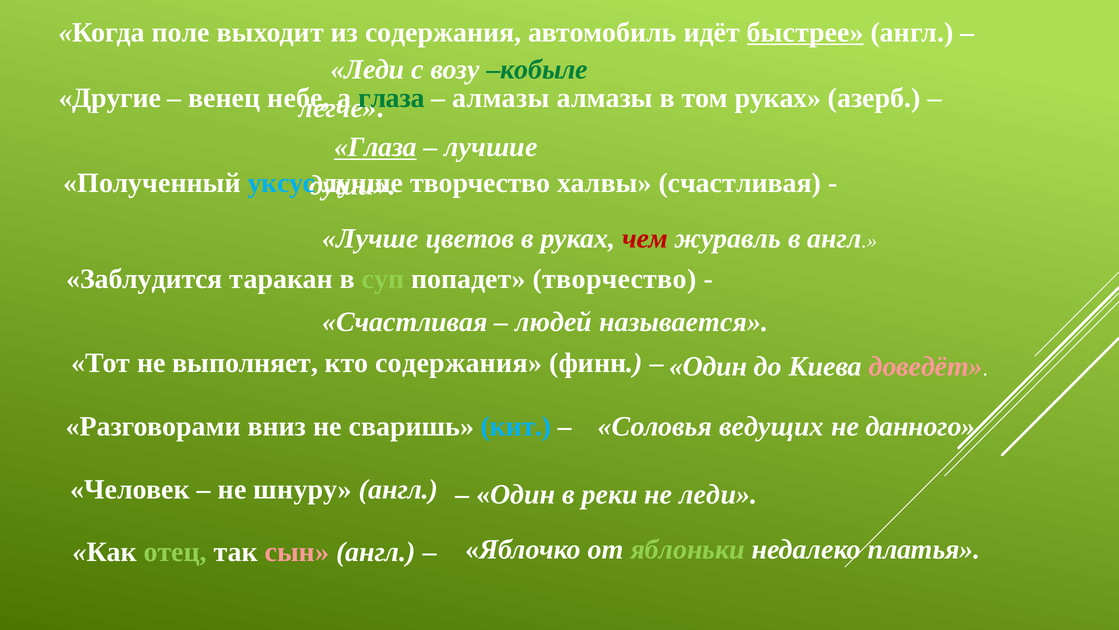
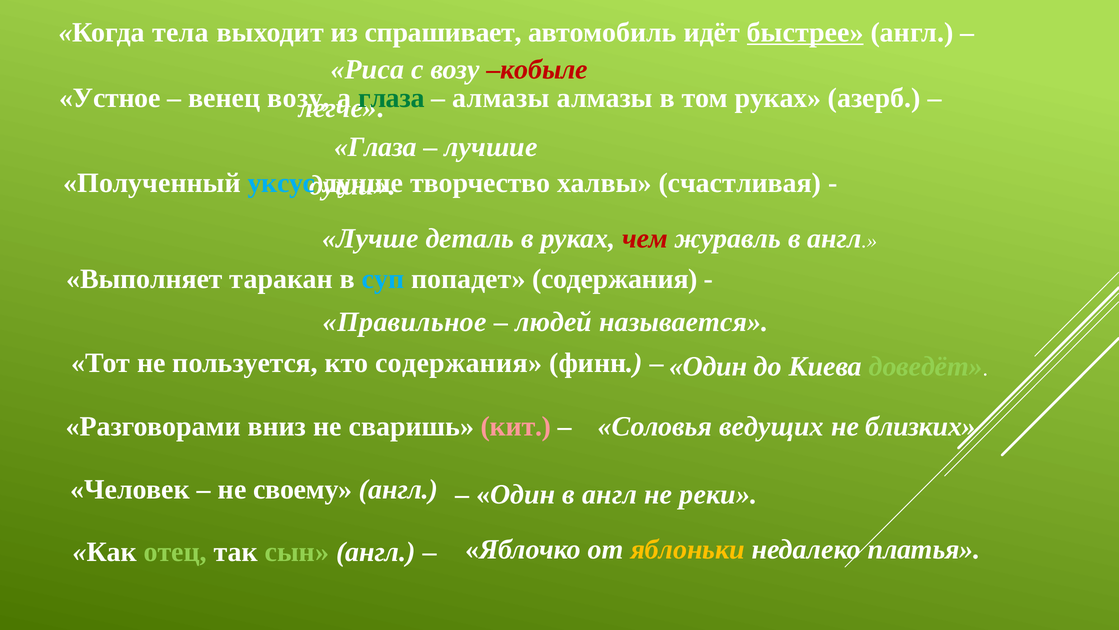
поле: поле -> тела
из содержания: содержания -> спрашивает
Леди at (368, 69): Леди -> Риса
кобыле colour: green -> red
Другие: Другие -> Устное
венец небе: небе -> возу
Глаза at (375, 147) underline: present -> none
цветов: цветов -> деталь
Заблудится: Заблудится -> Выполняет
суп colour: light green -> light blue
попадет творчество: творчество -> содержания
Счастливая at (405, 322): Счастливая -> Правильное
выполняет: выполняет -> пользуется
доведёт colour: pink -> light green
кит colour: light blue -> pink
данного: данного -> близких
шнуру: шнуру -> своему
Один в реки: реки -> англ
не леди: леди -> реки
сын colour: pink -> light green
яблоньки colour: light green -> yellow
